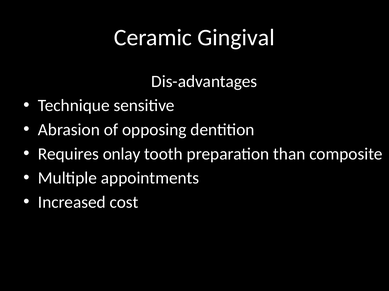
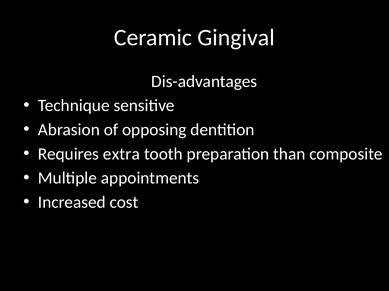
onlay: onlay -> extra
